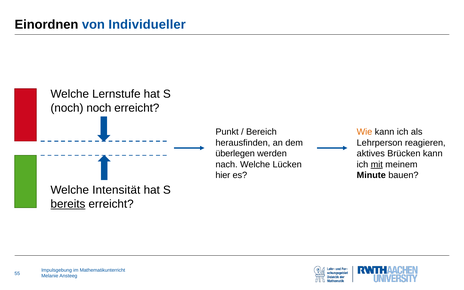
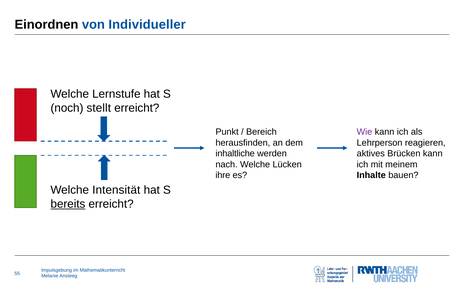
noch noch: noch -> stellt
Wie colour: orange -> purple
überlegen: überlegen -> inhaltliche
mit underline: present -> none
hier: hier -> ihre
Minute: Minute -> Inhalte
